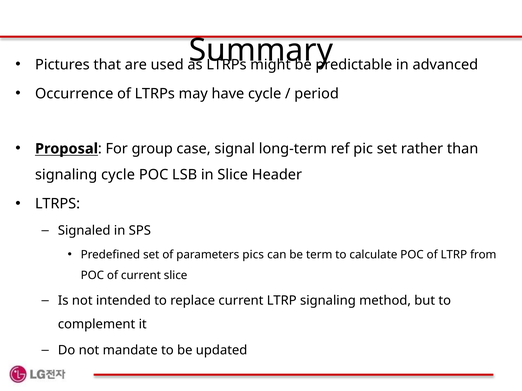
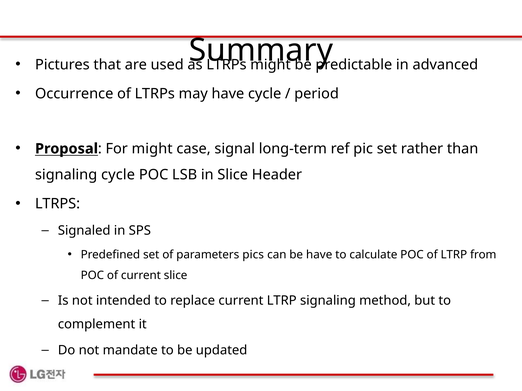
For group: group -> might
be term: term -> have
